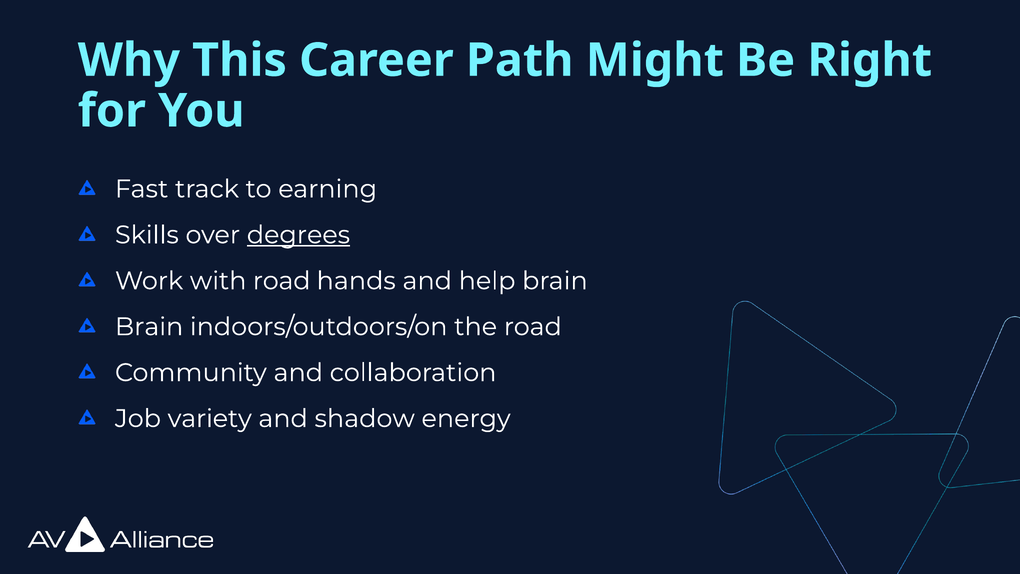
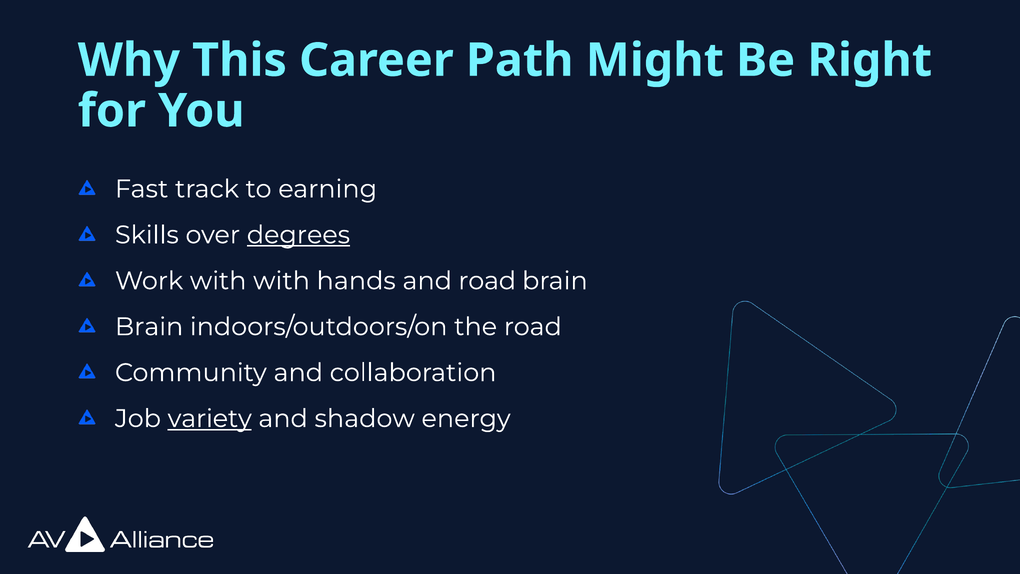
with road: road -> with
and help: help -> road
variety underline: none -> present
